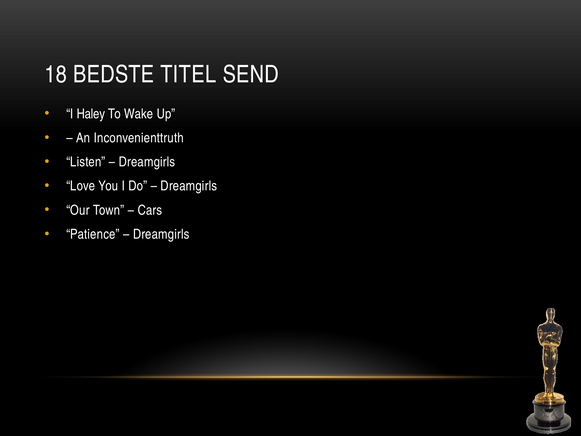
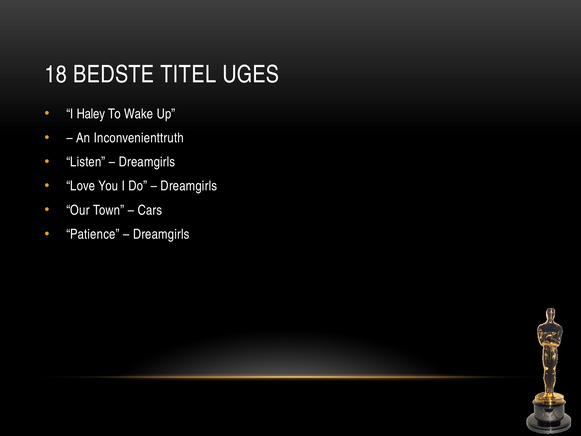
SEND: SEND -> UGES
